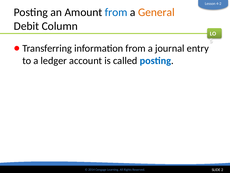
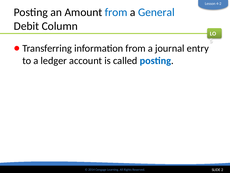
General colour: orange -> blue
